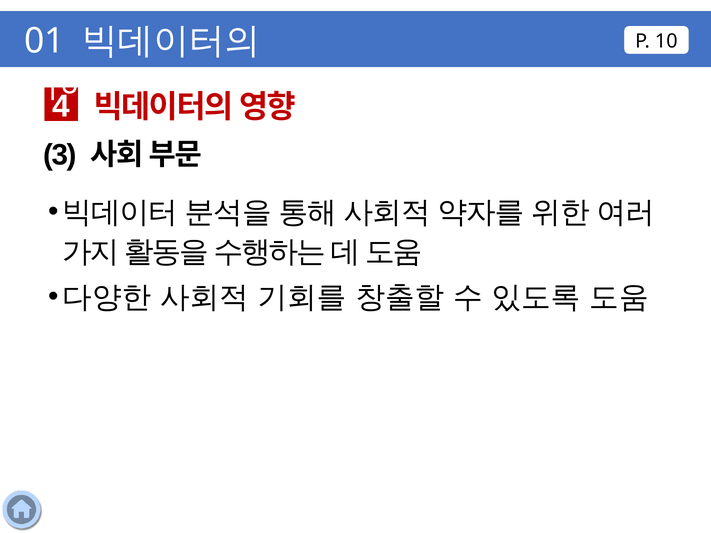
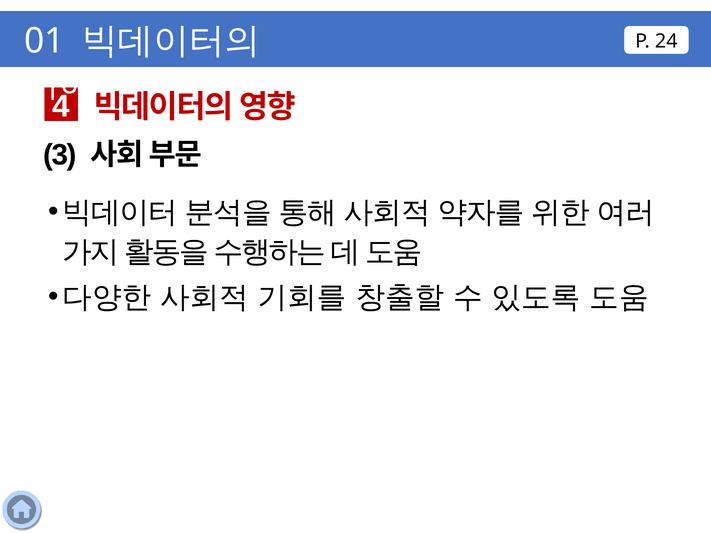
10: 10 -> 24
